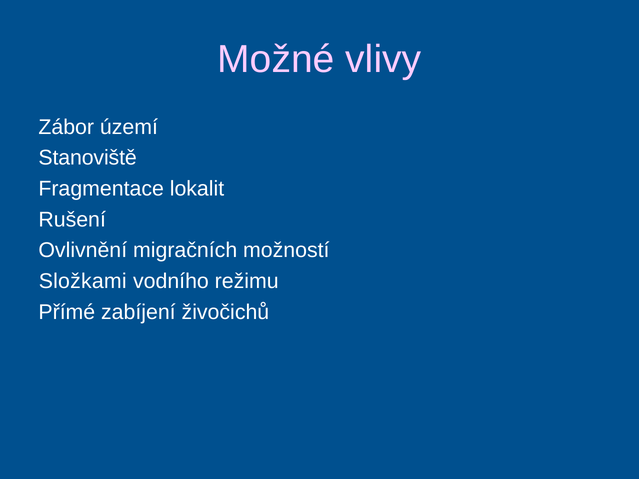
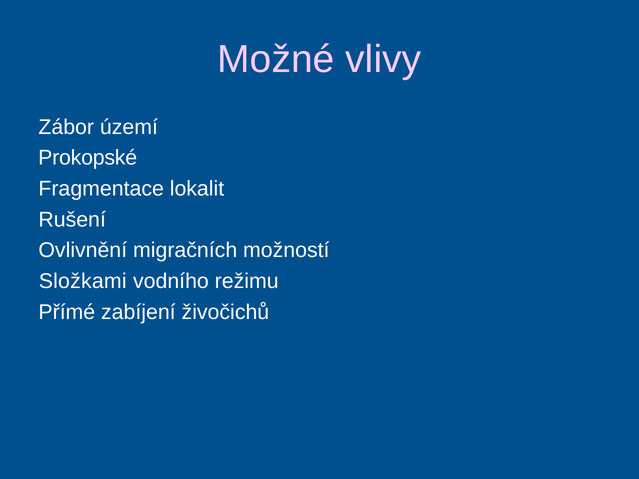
Stanoviště: Stanoviště -> Prokopské
